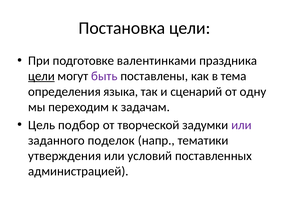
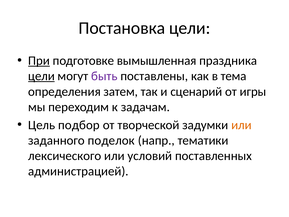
При underline: none -> present
валентинками: валентинками -> вымышленная
языка: языка -> затем
одну: одну -> игры
или at (241, 125) colour: purple -> orange
утверждения: утверждения -> лексического
